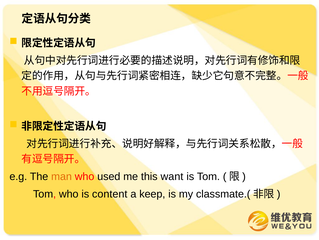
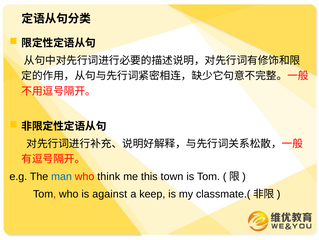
man colour: orange -> blue
used: used -> think
want: want -> town
content: content -> against
